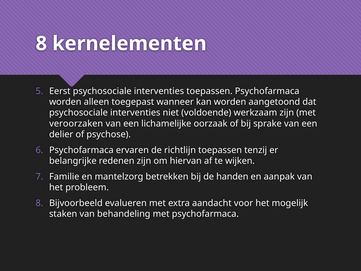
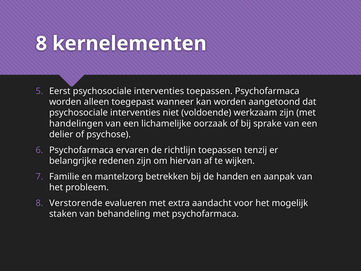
veroorzaken: veroorzaken -> handelingen
Bijvoorbeeld: Bijvoorbeeld -> Verstorende
